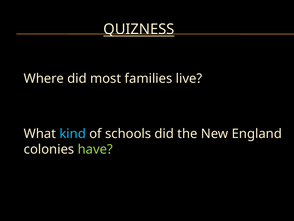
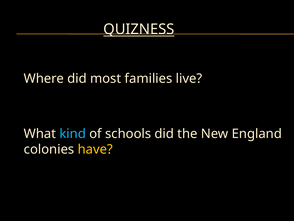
have colour: light green -> yellow
